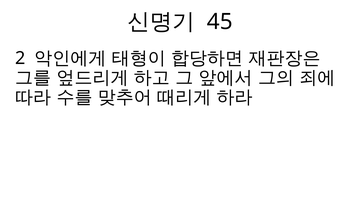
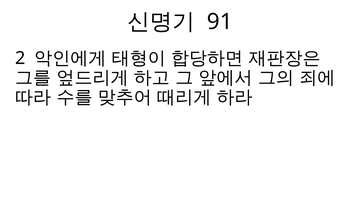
45: 45 -> 91
